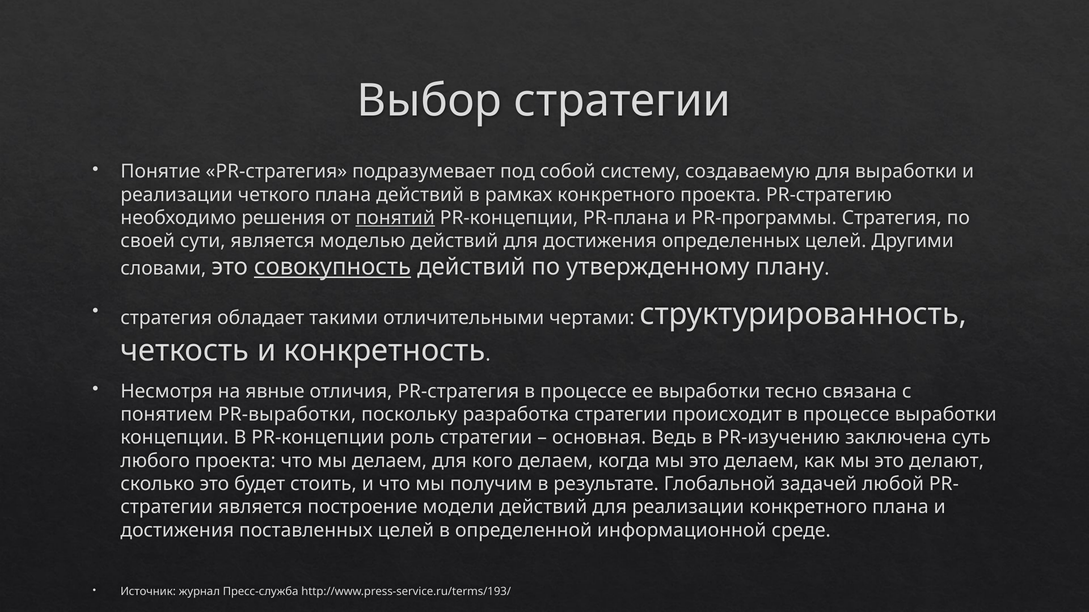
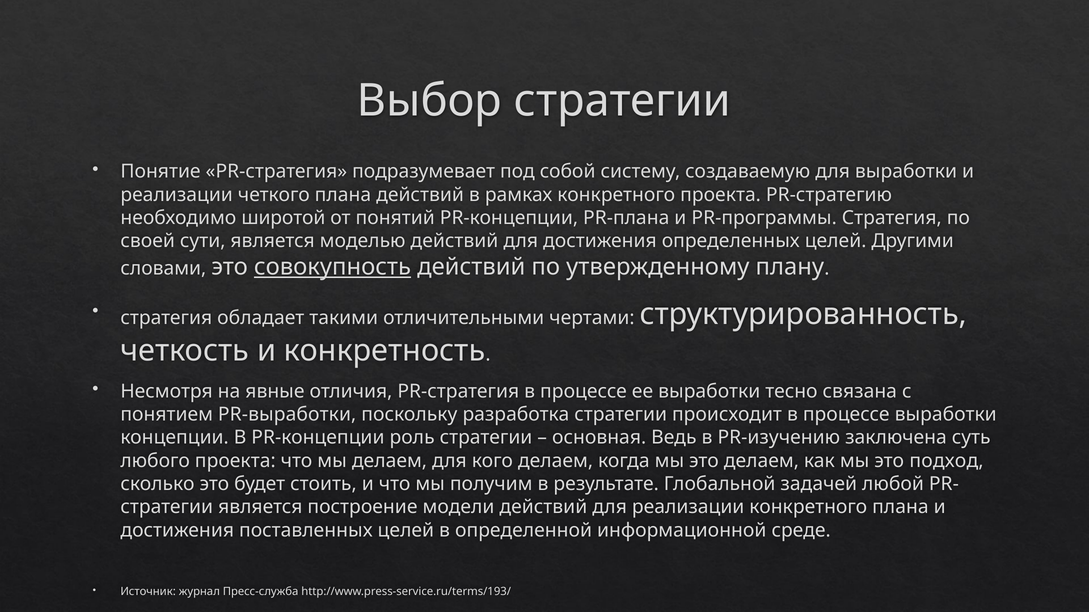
решения: решения -> широтой
понятий underline: present -> none
делают: делают -> подход
